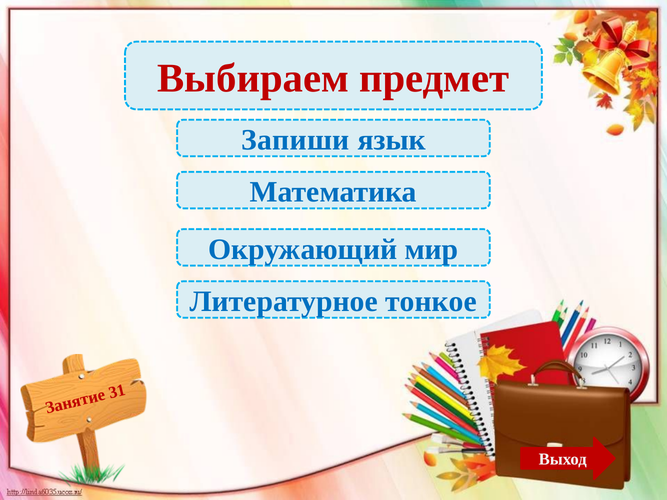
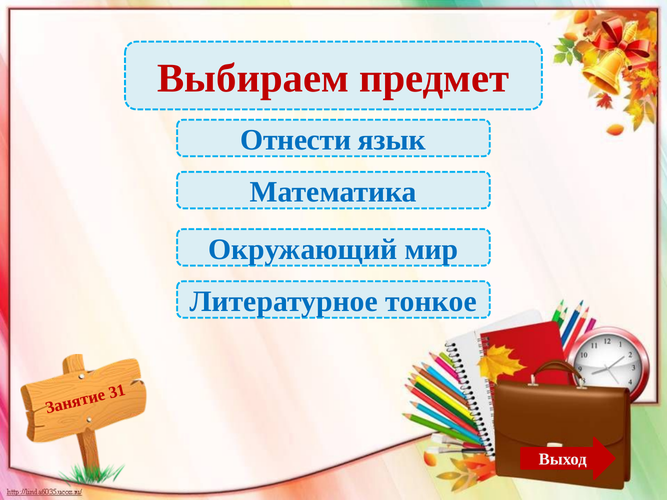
Запиши: Запиши -> Отнести
